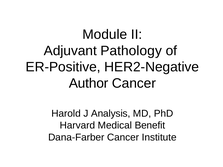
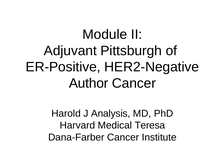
Pathology: Pathology -> Pittsburgh
Benefit: Benefit -> Teresa
